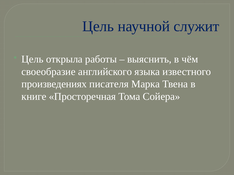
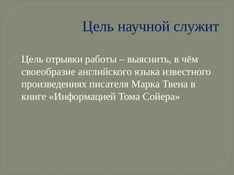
открыла: открыла -> отрывки
Просторечная: Просторечная -> Информацией
